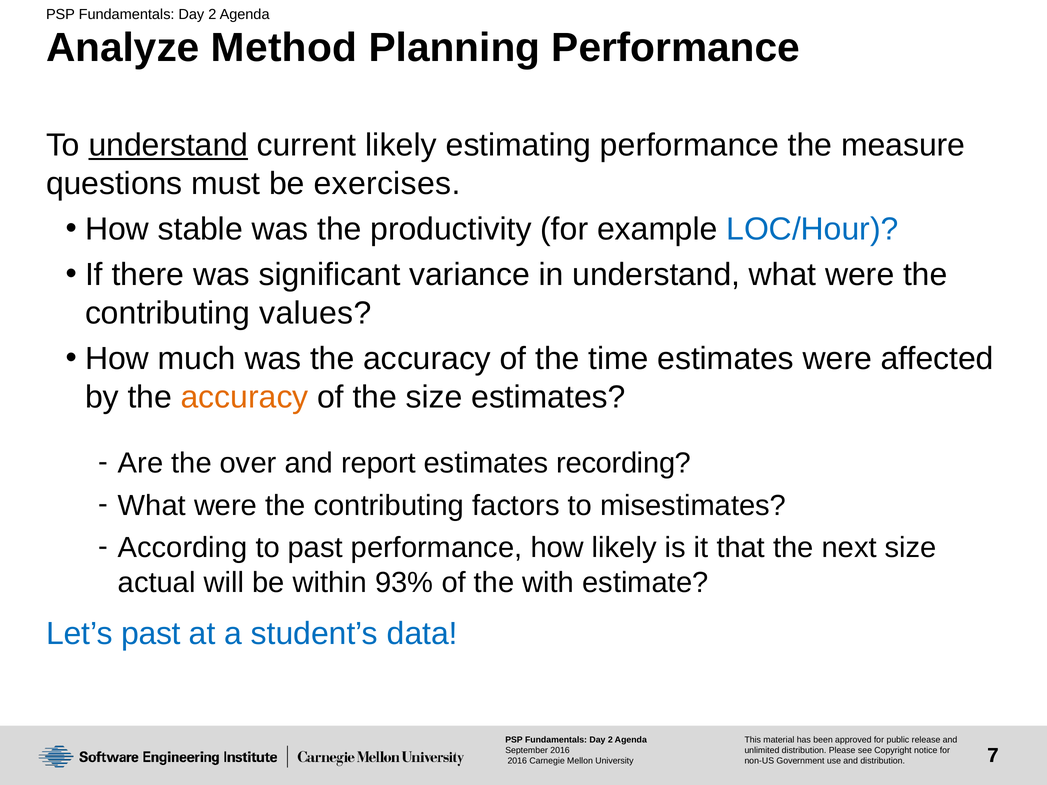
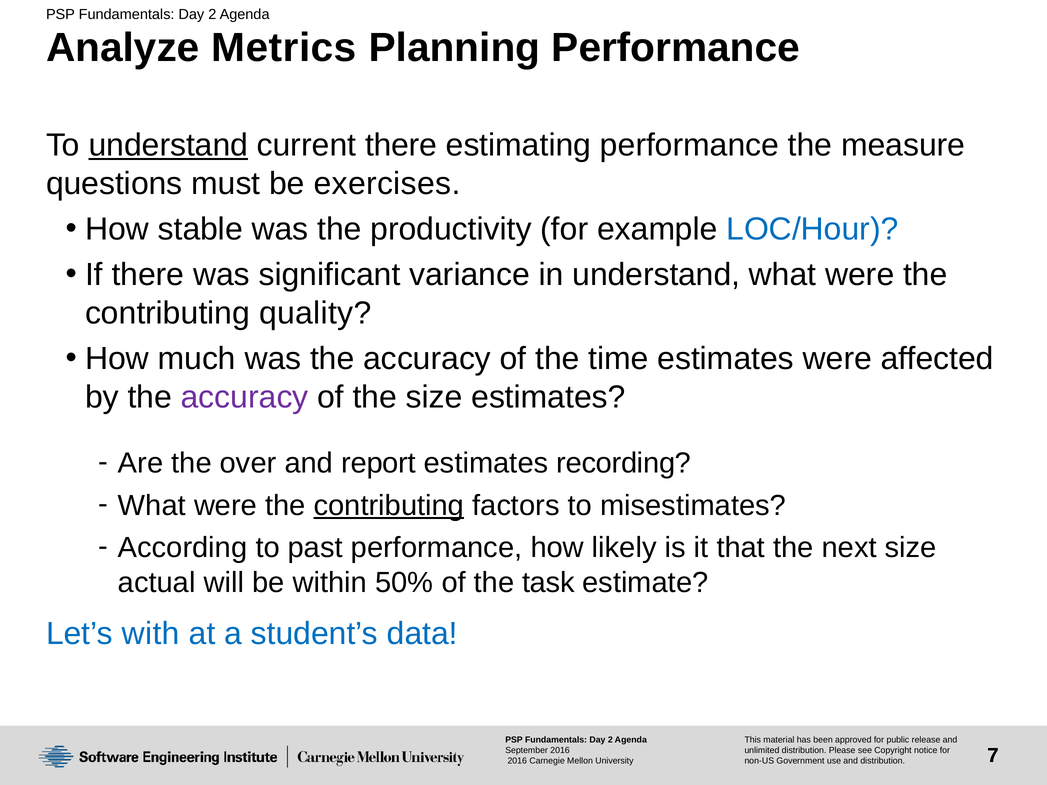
Method: Method -> Metrics
current likely: likely -> there
values: values -> quality
accuracy at (245, 397) colour: orange -> purple
contributing at (389, 506) underline: none -> present
93%: 93% -> 50%
with: with -> task
Let’s past: past -> with
